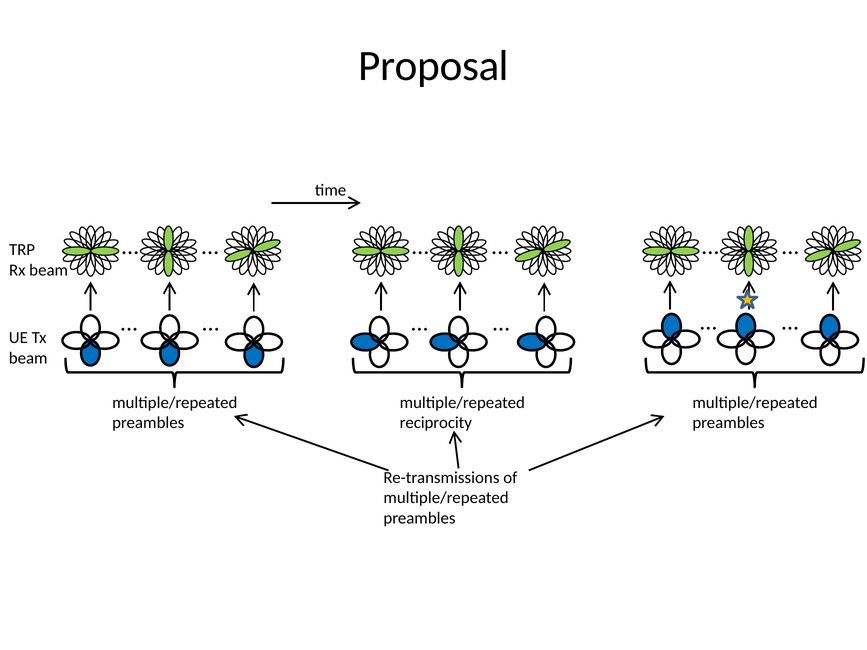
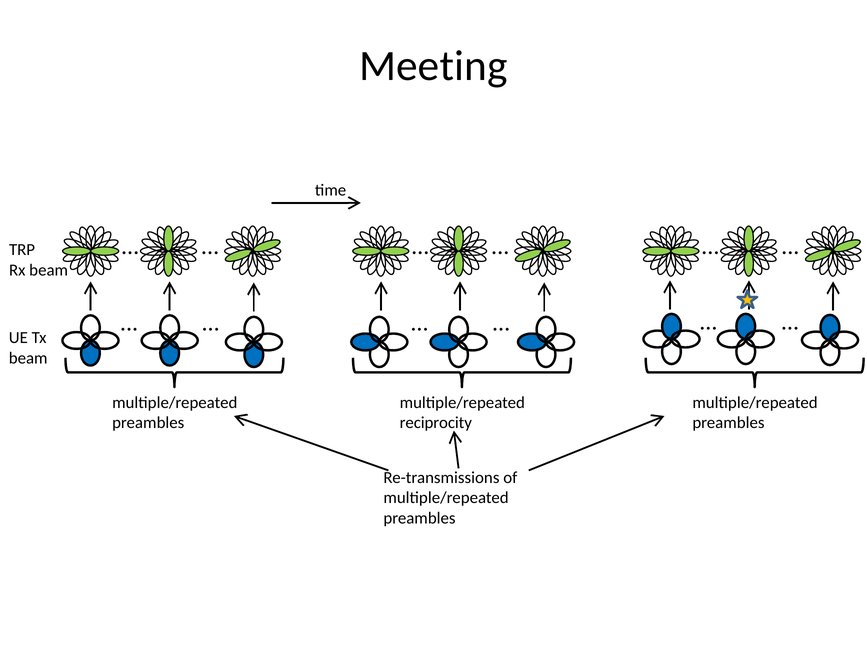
Proposal: Proposal -> Meeting
